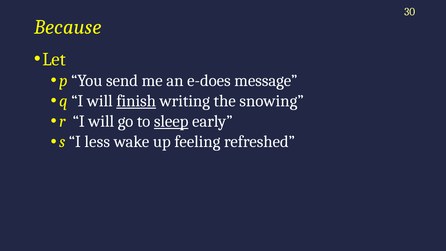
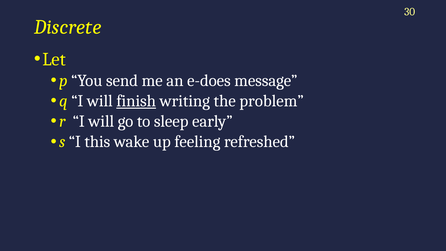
Because: Because -> Discrete
snowing: snowing -> problem
sleep underline: present -> none
less: less -> this
